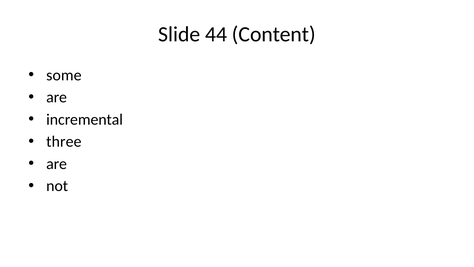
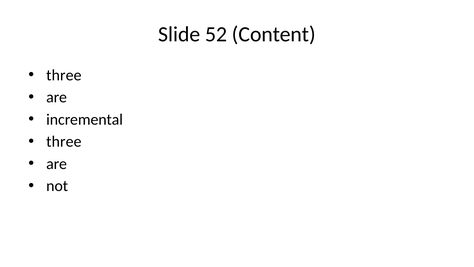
44: 44 -> 52
some at (64, 75): some -> three
